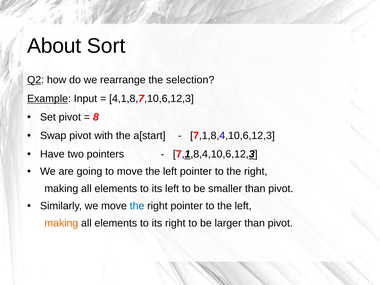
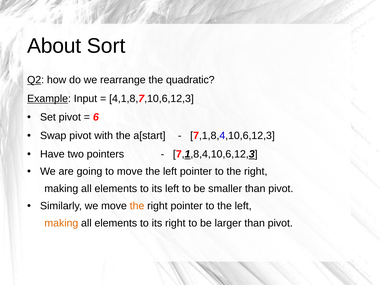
selection: selection -> quadratic
8: 8 -> 6
the at (137, 206) colour: blue -> orange
